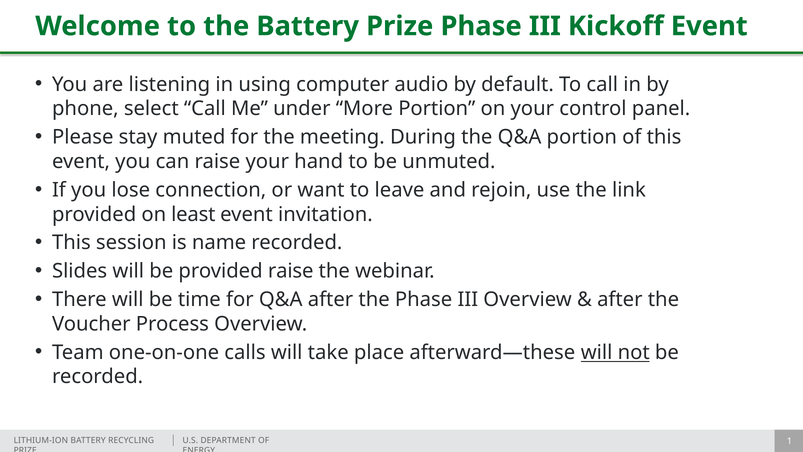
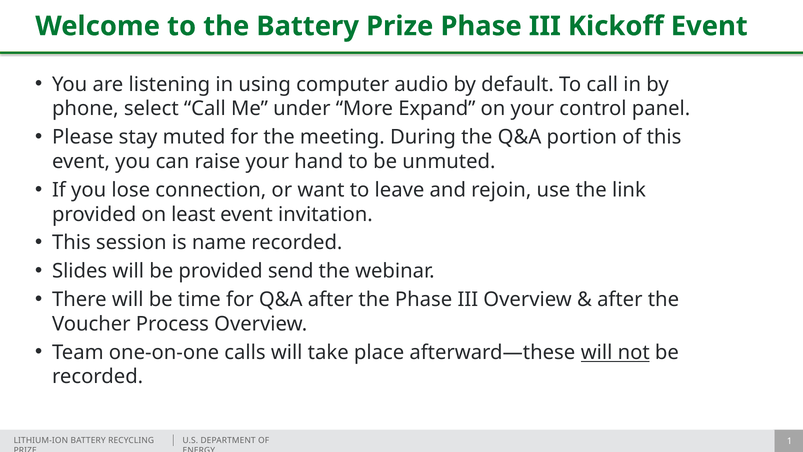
More Portion: Portion -> Expand
provided raise: raise -> send
